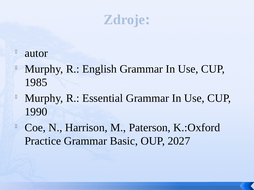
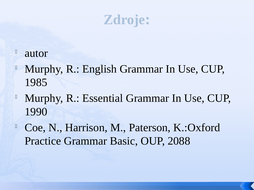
2027: 2027 -> 2088
